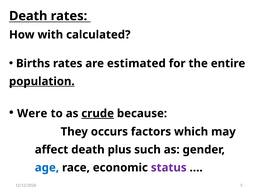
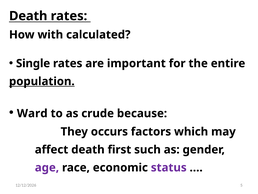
Births: Births -> Single
estimated: estimated -> important
Were: Were -> Ward
crude underline: present -> none
plus: plus -> first
age colour: blue -> purple
